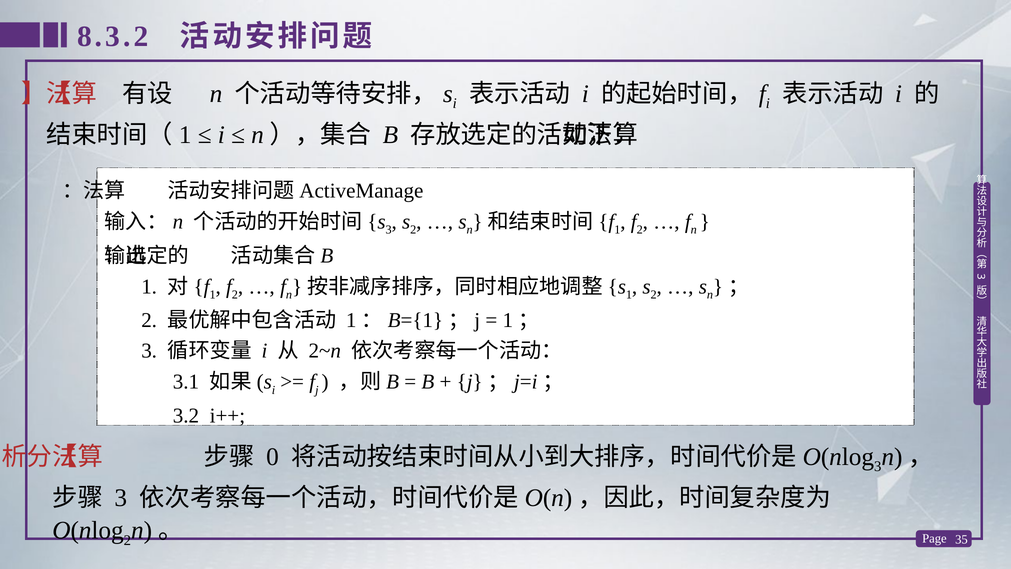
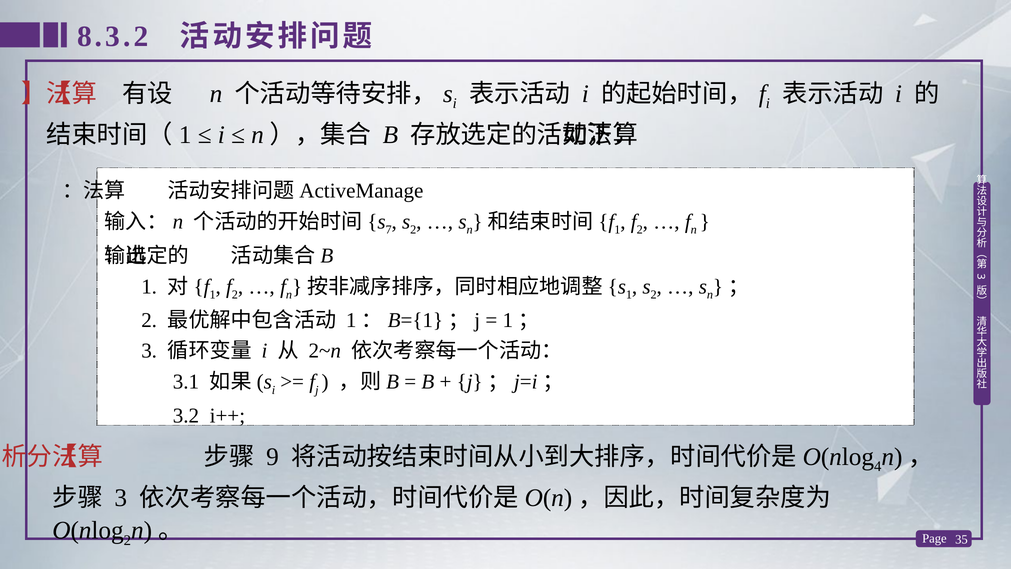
3 at (389, 230): 3 -> 7
0: 0 -> 9
3 at (878, 466): 3 -> 4
